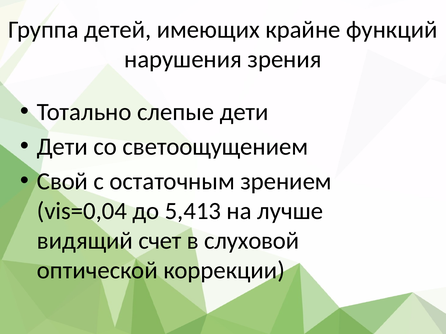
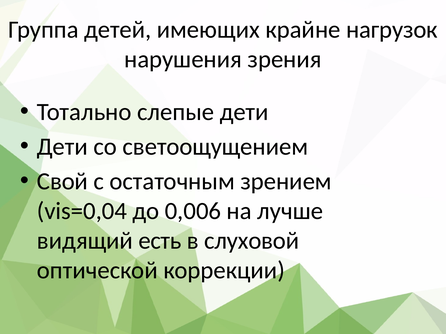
функций: функций -> нагрузок
5,413: 5,413 -> 0,006
счет: счет -> есть
